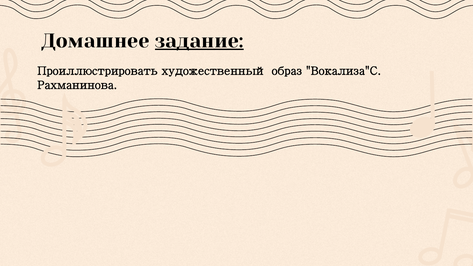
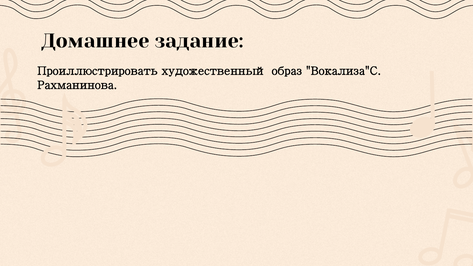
задание underline: present -> none
